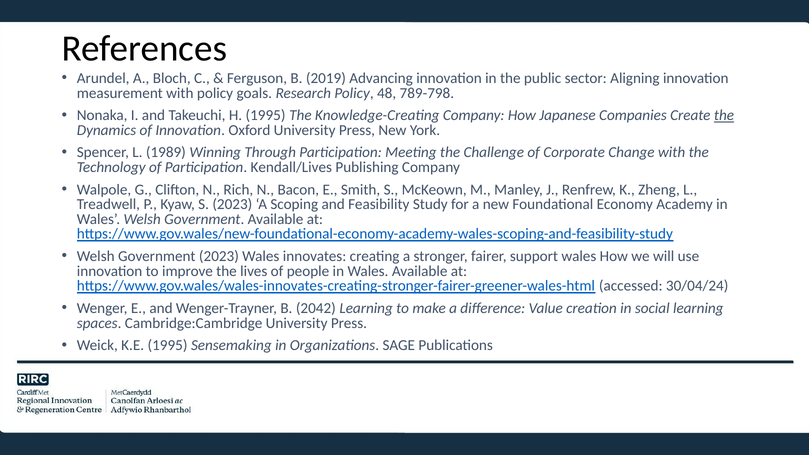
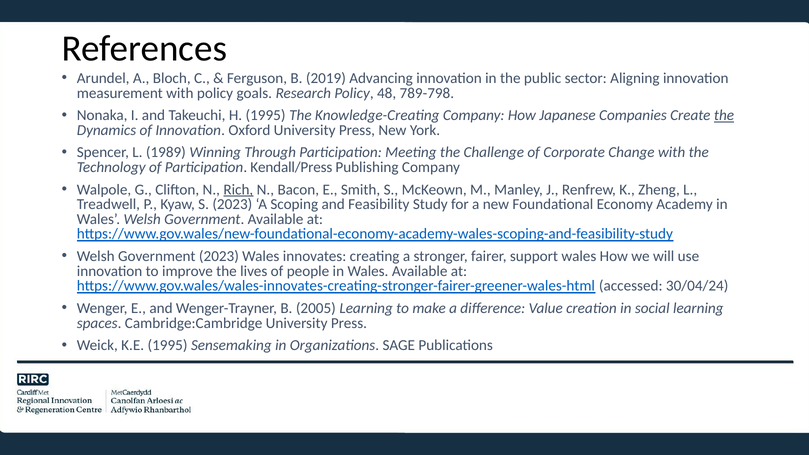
Kendall/Lives: Kendall/Lives -> Kendall/Press
Rich underline: none -> present
2042: 2042 -> 2005
